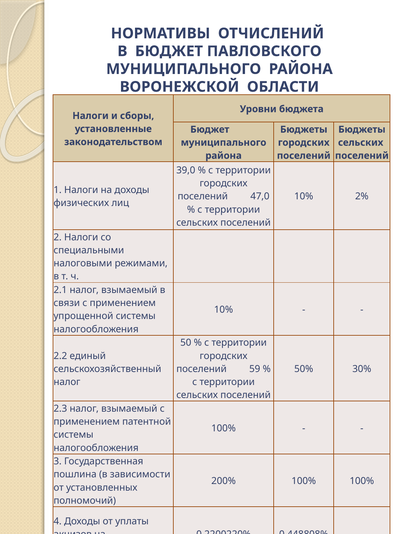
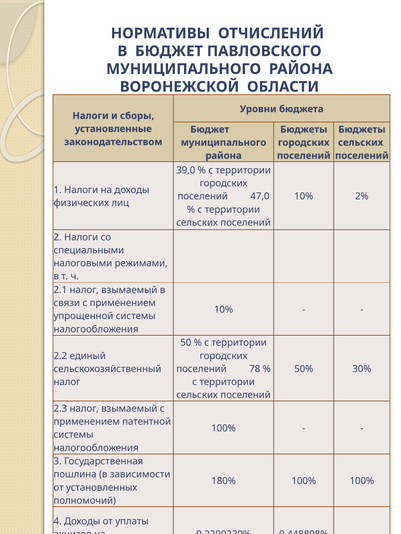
59: 59 -> 78
200%: 200% -> 180%
